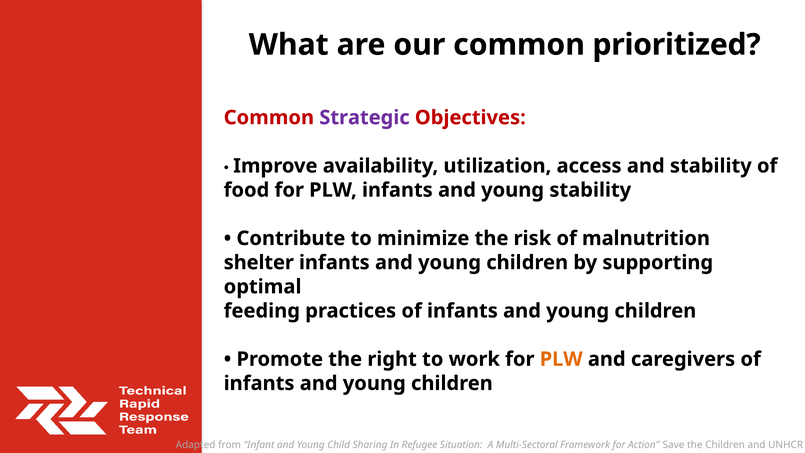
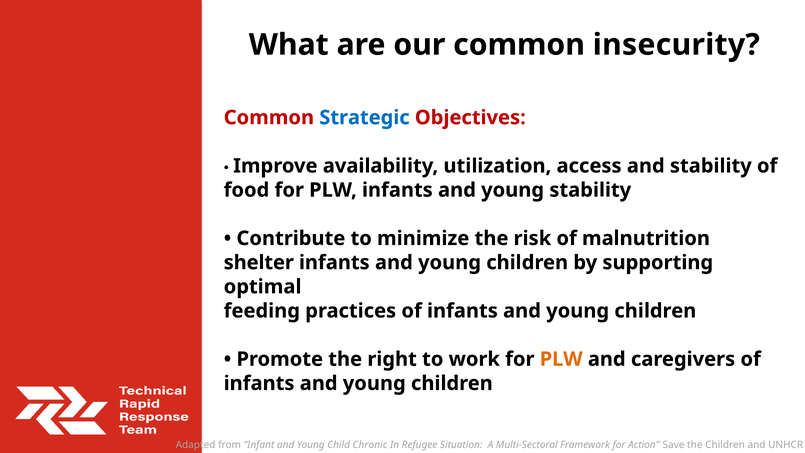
prioritized: prioritized -> insecurity
Strategic colour: purple -> blue
Sharing: Sharing -> Chronic
